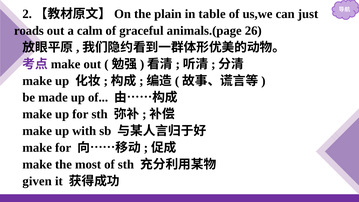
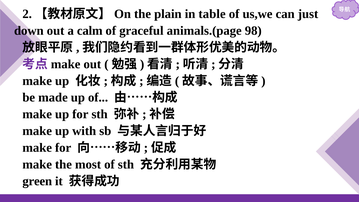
roads: roads -> down
26: 26 -> 98
given: given -> green
